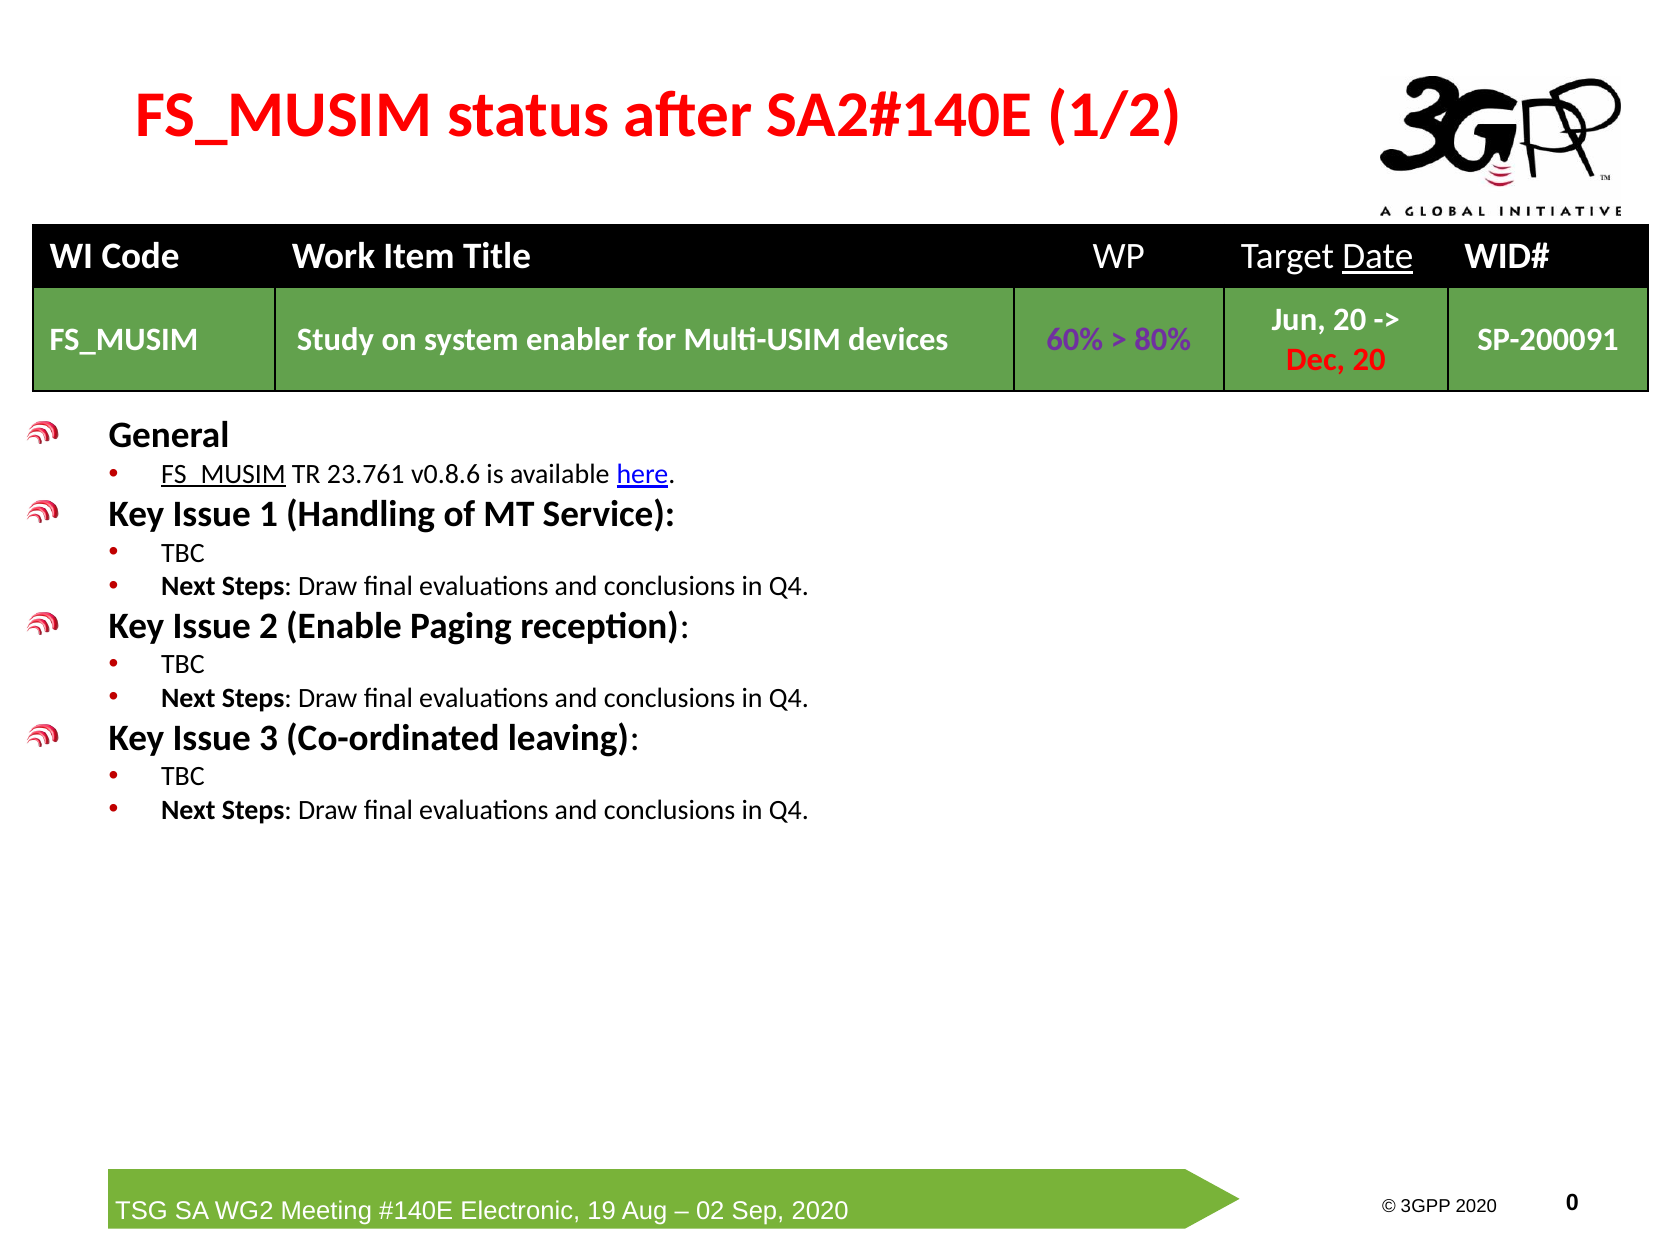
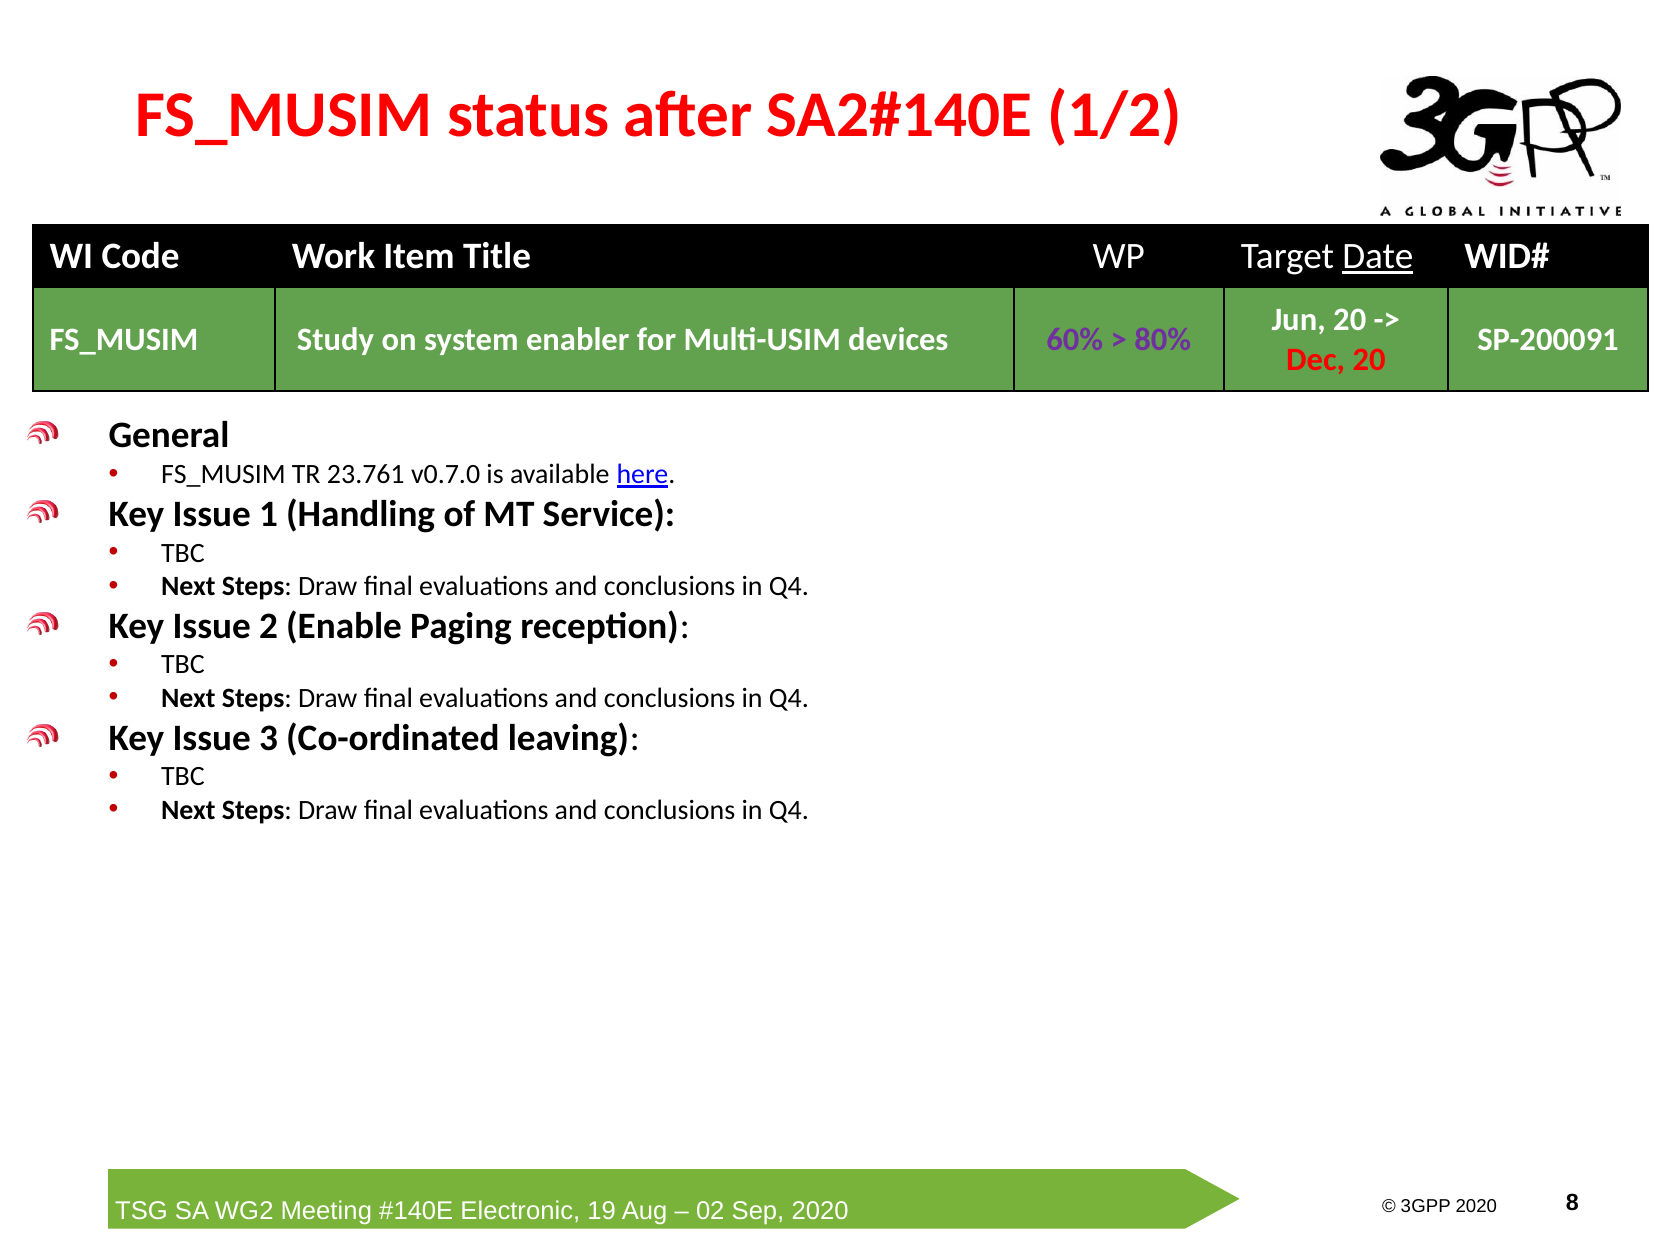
FS_MUSIM at (223, 474) underline: present -> none
v0.8.6: v0.8.6 -> v0.7.0
0: 0 -> 8
